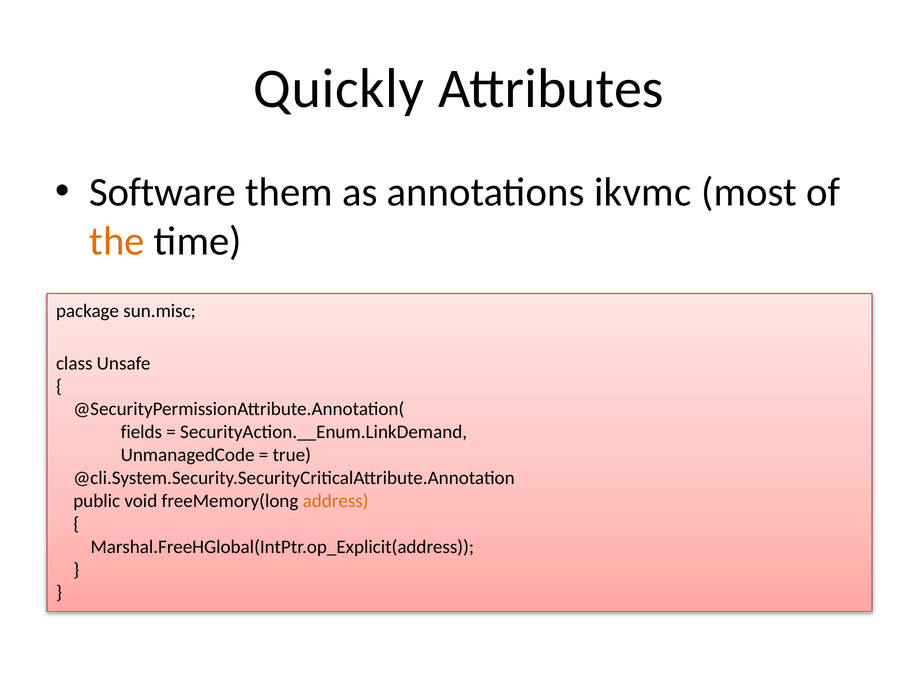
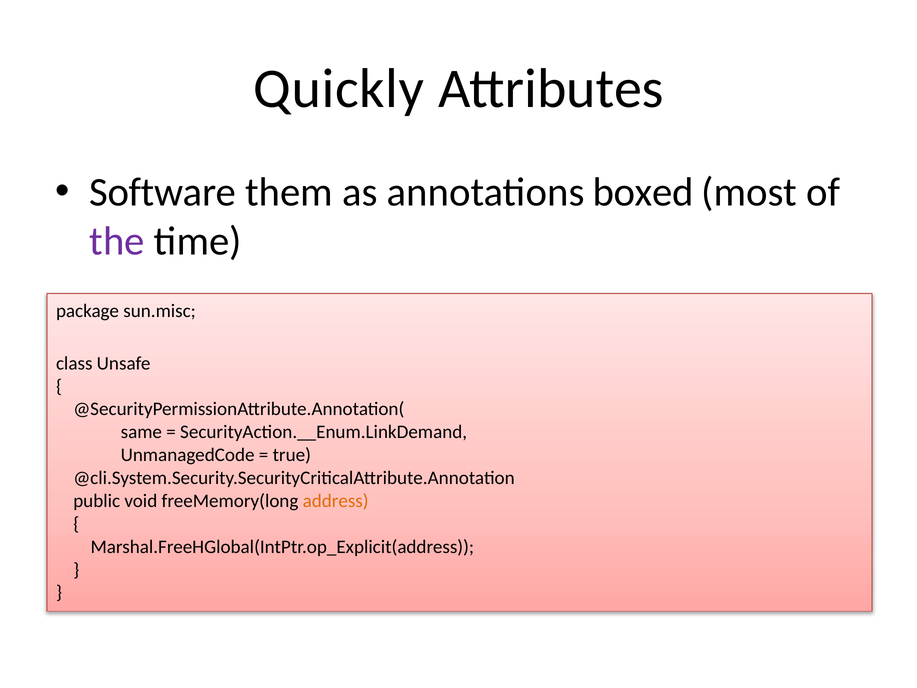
ikvmc: ikvmc -> boxed
the colour: orange -> purple
fields: fields -> same
